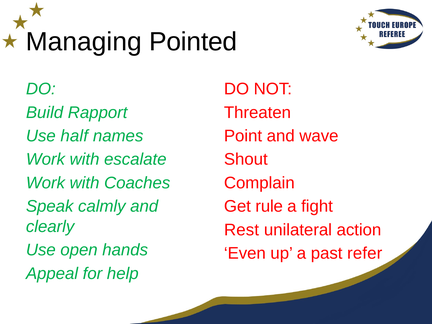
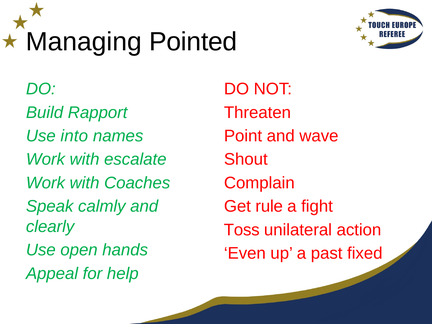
half: half -> into
Rest: Rest -> Toss
refer: refer -> fixed
